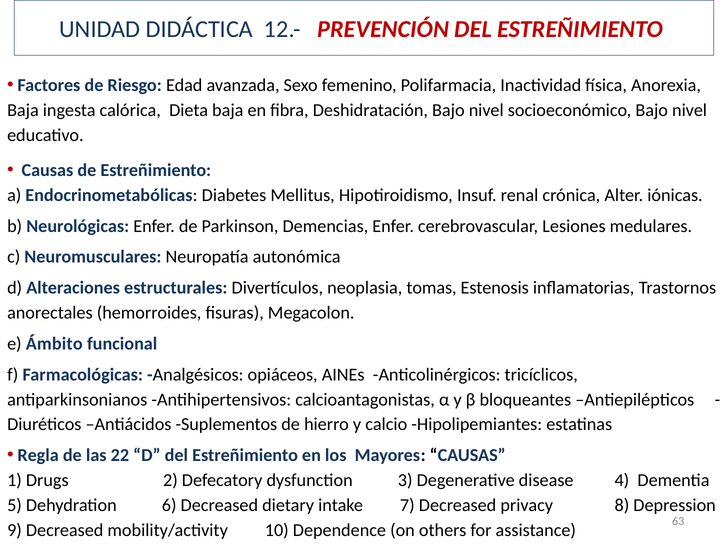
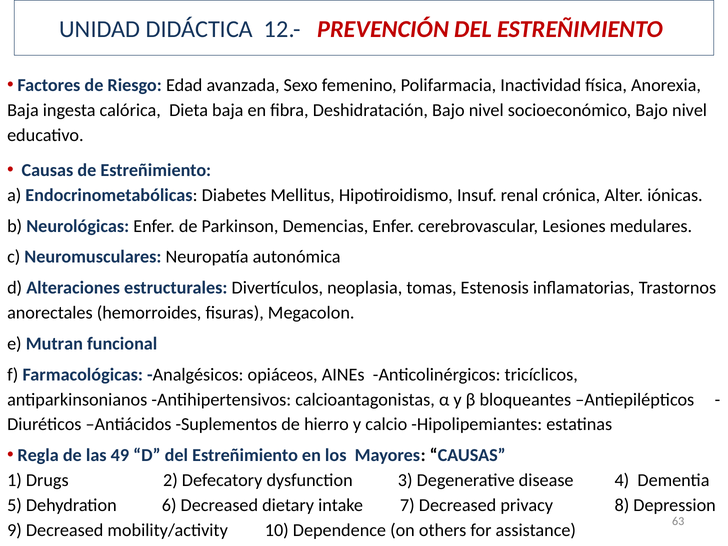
Ámbito: Ámbito -> Mutran
22: 22 -> 49
